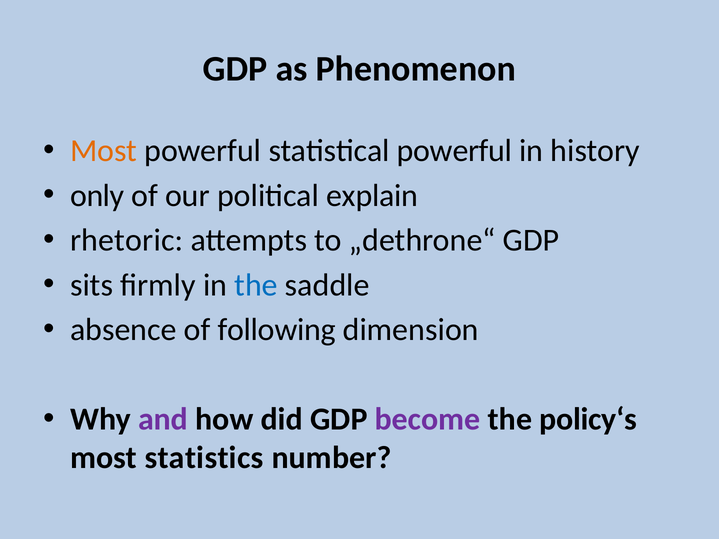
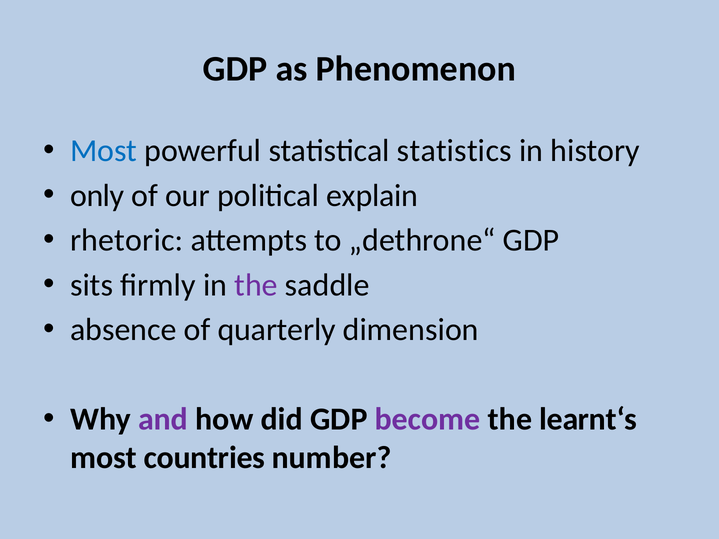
Most at (104, 151) colour: orange -> blue
statistical powerful: powerful -> statistics
the at (256, 285) colour: blue -> purple
following: following -> quarterly
policy‘s: policy‘s -> learnt‘s
statistics: statistics -> countries
